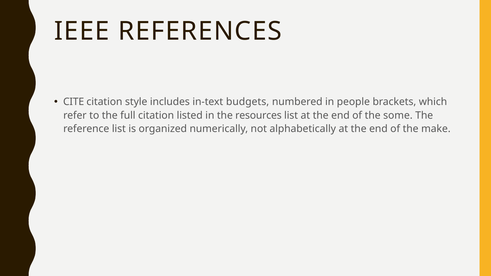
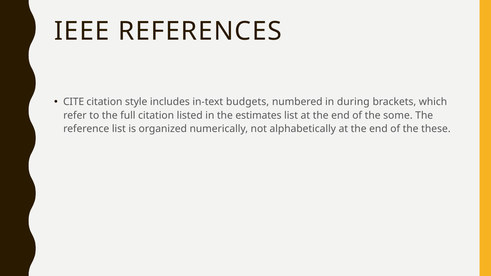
people: people -> during
resources: resources -> estimates
make: make -> these
